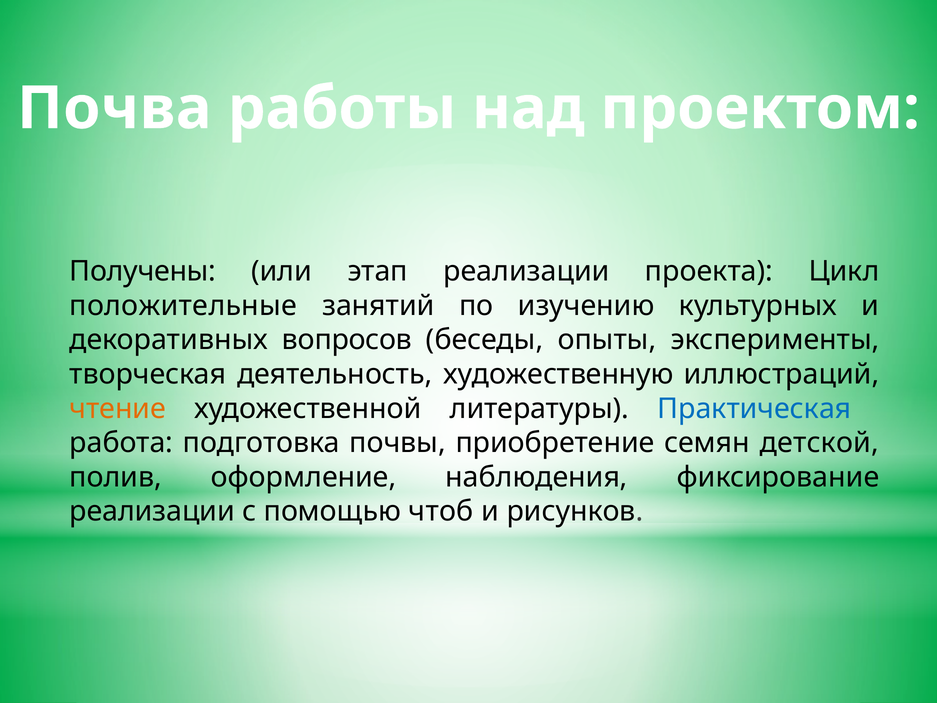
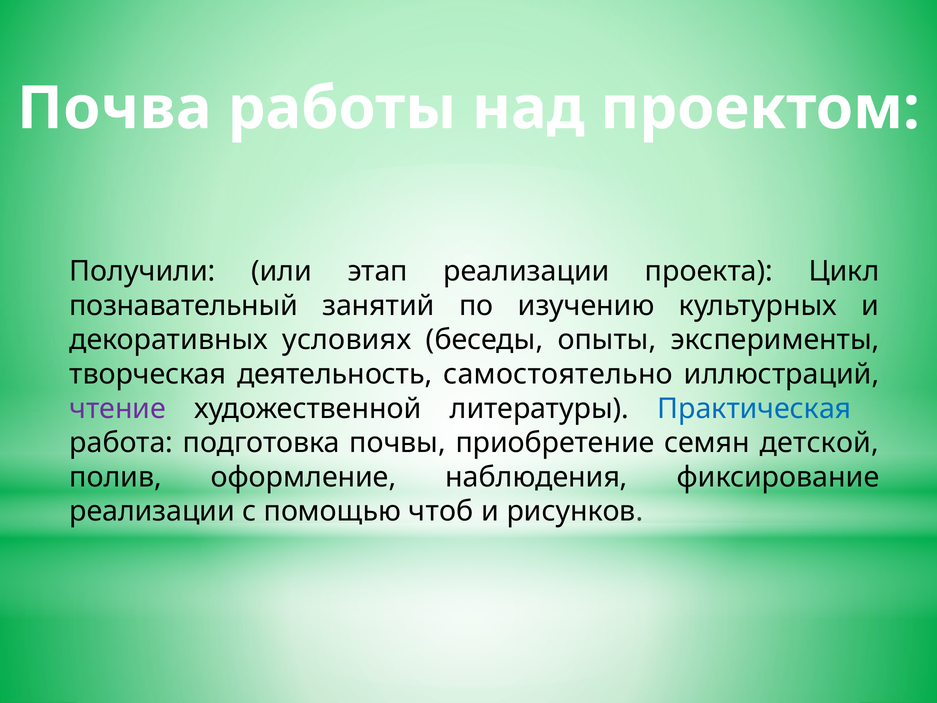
Получены: Получены -> Получили
положительные: положительные -> познавательный
вопросов: вопросов -> условиях
художественную: художественную -> самостоятельно
чтение colour: orange -> purple
